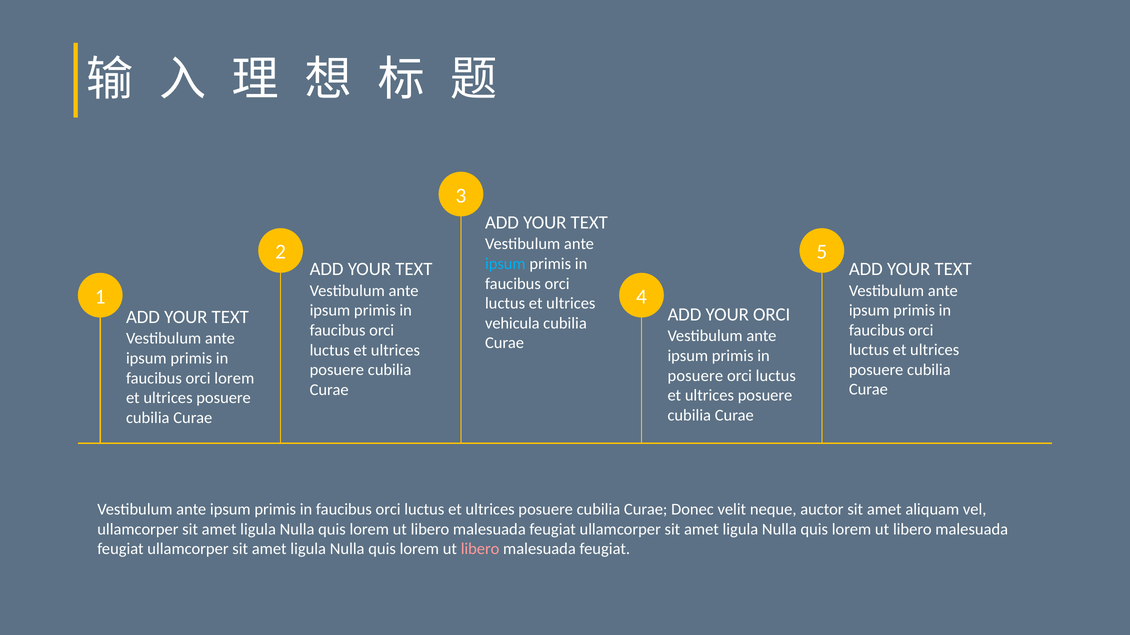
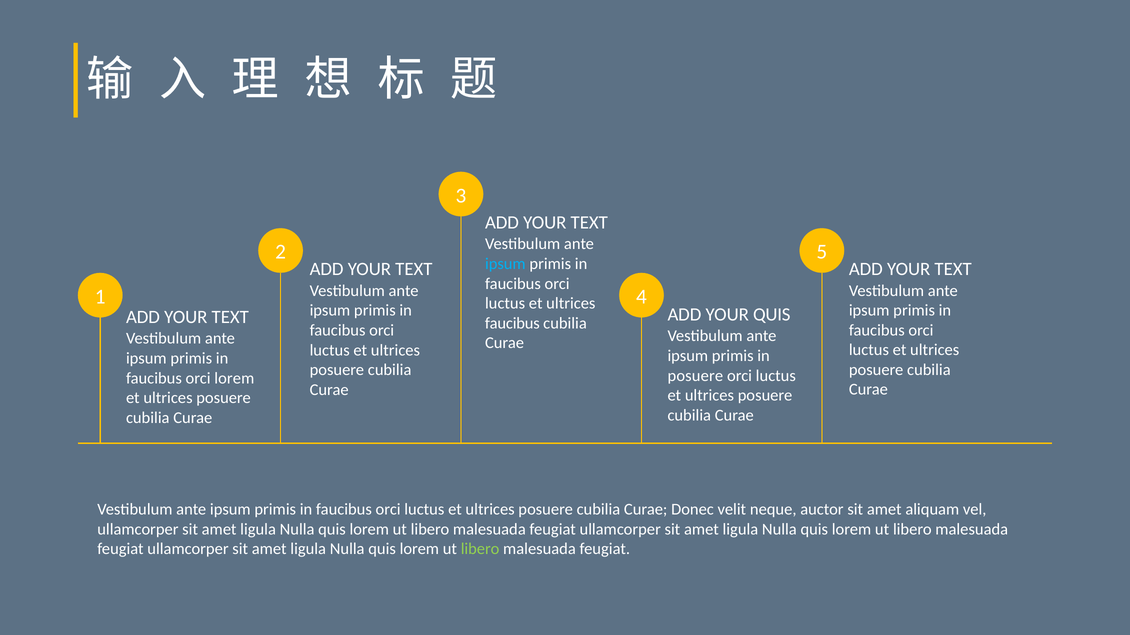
YOUR ORCI: ORCI -> QUIS
vehicula at (512, 323): vehicula -> faucibus
libero at (480, 550) colour: pink -> light green
